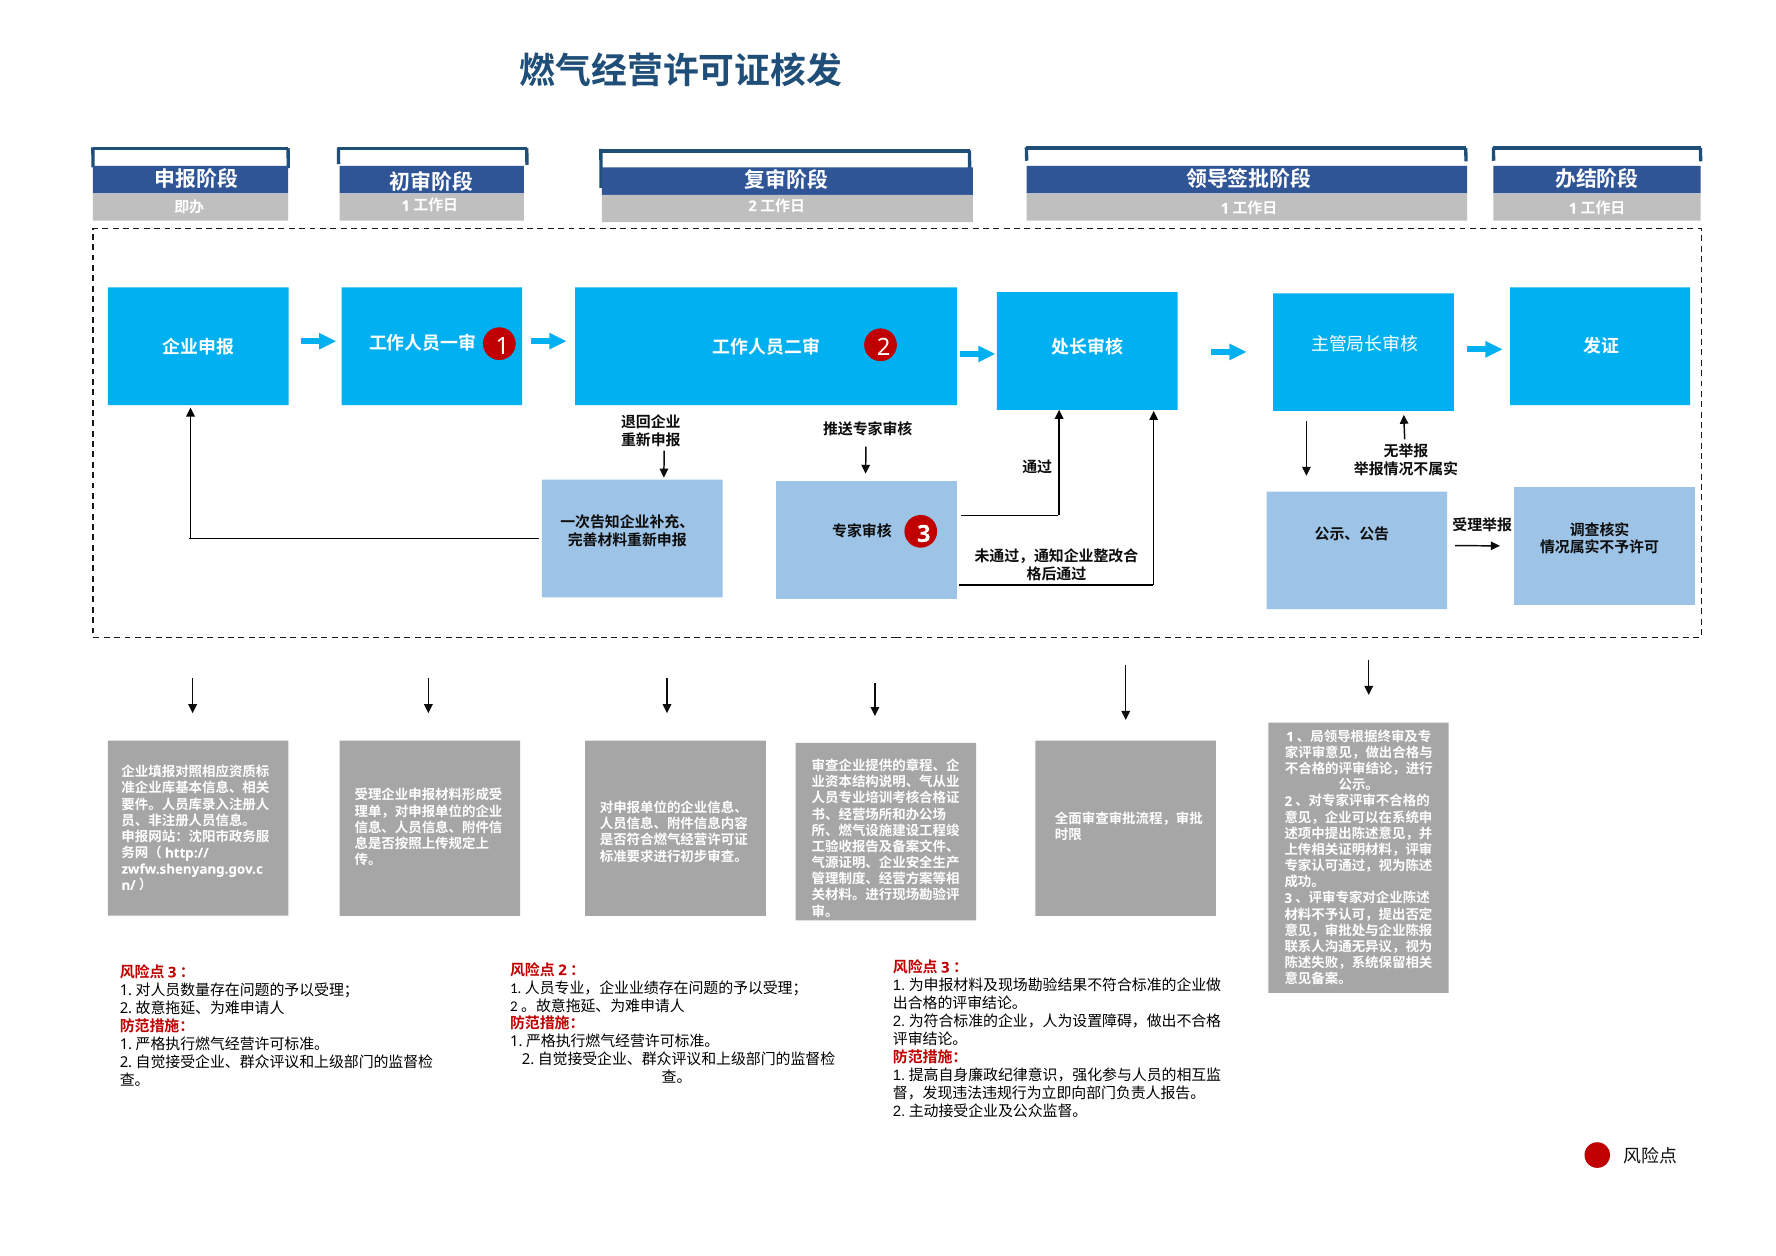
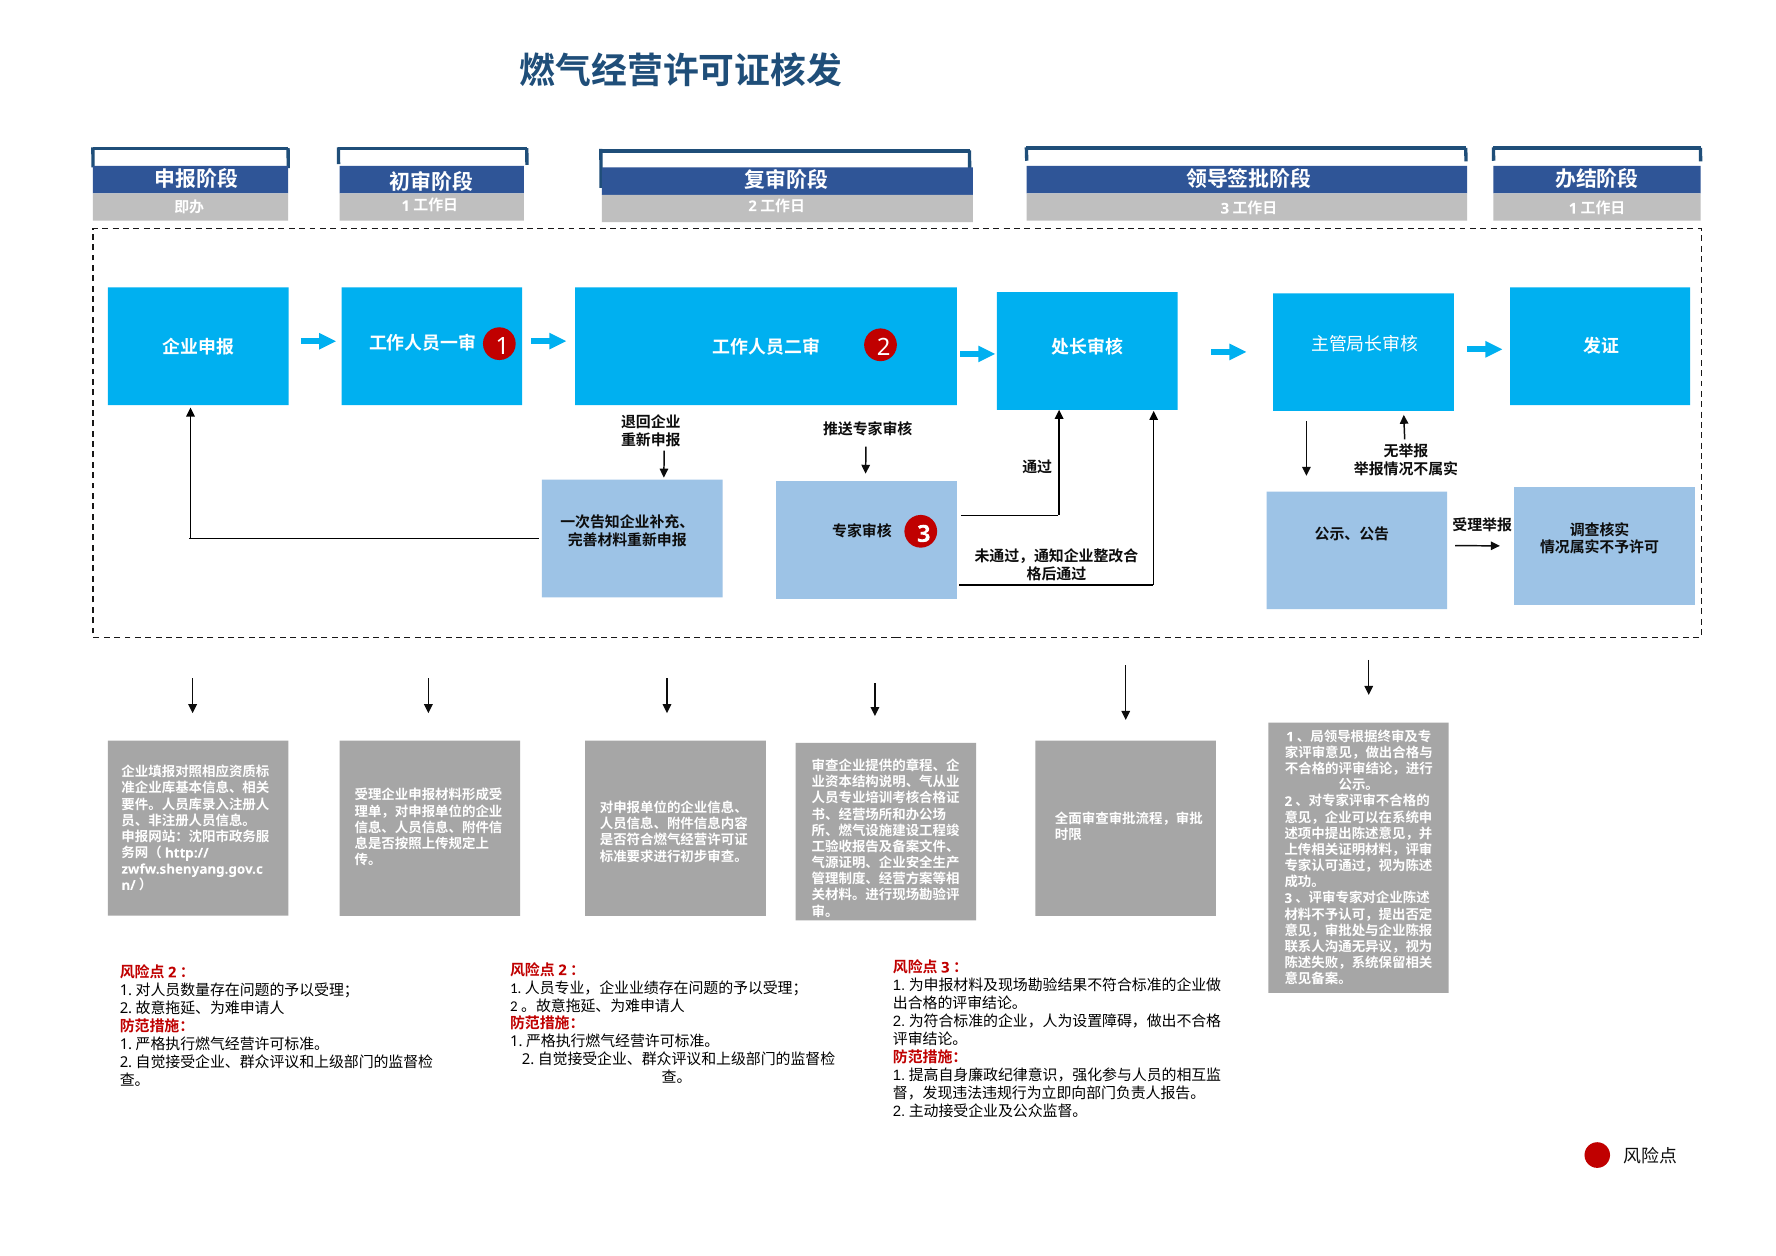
1 at (1225, 209): 1 -> 3
3 at (172, 972): 3 -> 2
